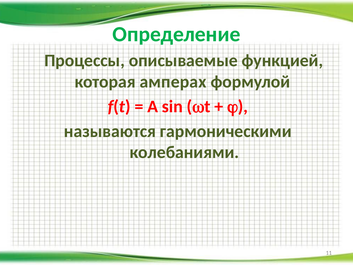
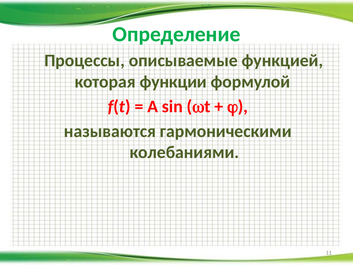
амперах: амперах -> функции
